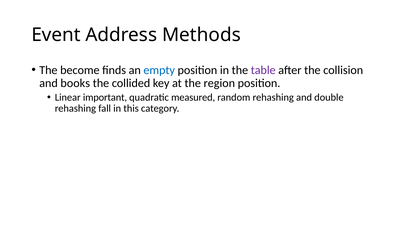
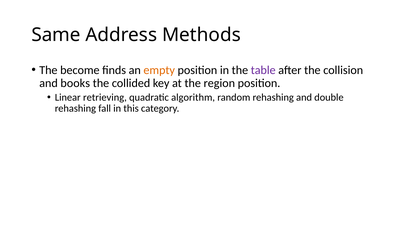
Event: Event -> Same
empty colour: blue -> orange
important: important -> retrieving
measured: measured -> algorithm
